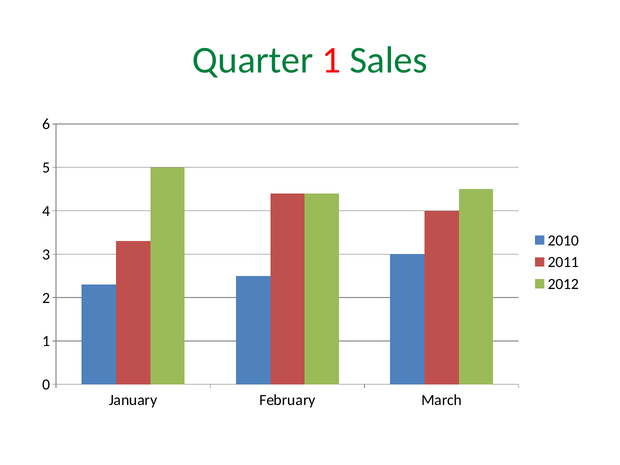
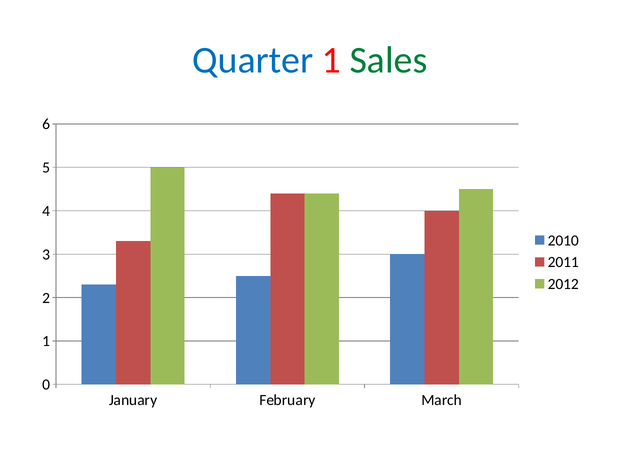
Quarter colour: green -> blue
